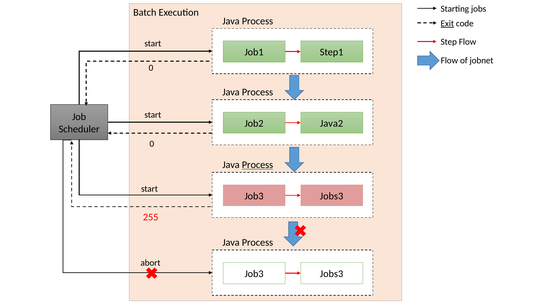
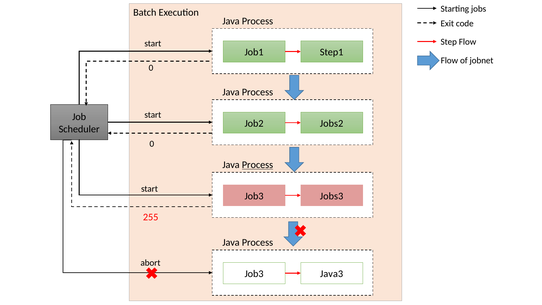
Exit underline: present -> none
Java2: Java2 -> Jobs2
Jobs3 at (332, 274): Jobs3 -> Java3
